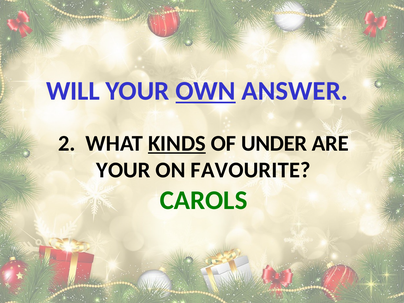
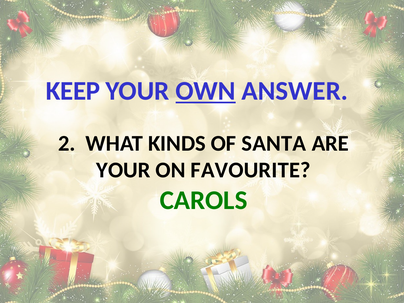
WILL: WILL -> KEEP
KINDS underline: present -> none
UNDER: UNDER -> SANTA
